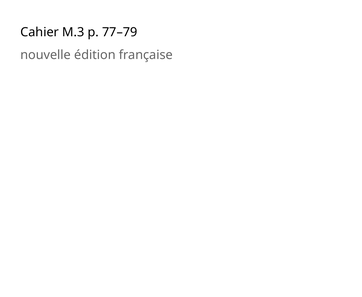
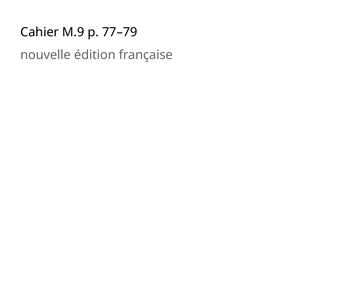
M.3: M.3 -> M.9
